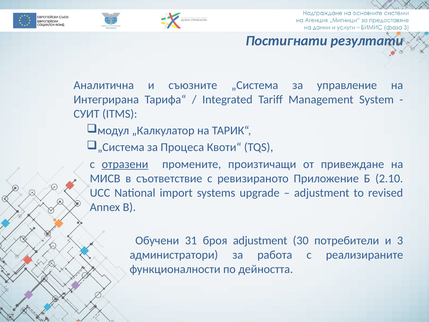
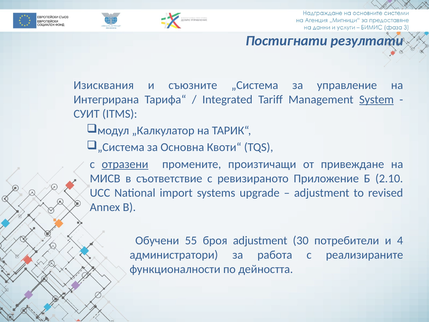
Аналитична: Аналитична -> Изисквания
System underline: none -> present
Процеса: Процеса -> Основна
31: 31 -> 55
3: 3 -> 4
